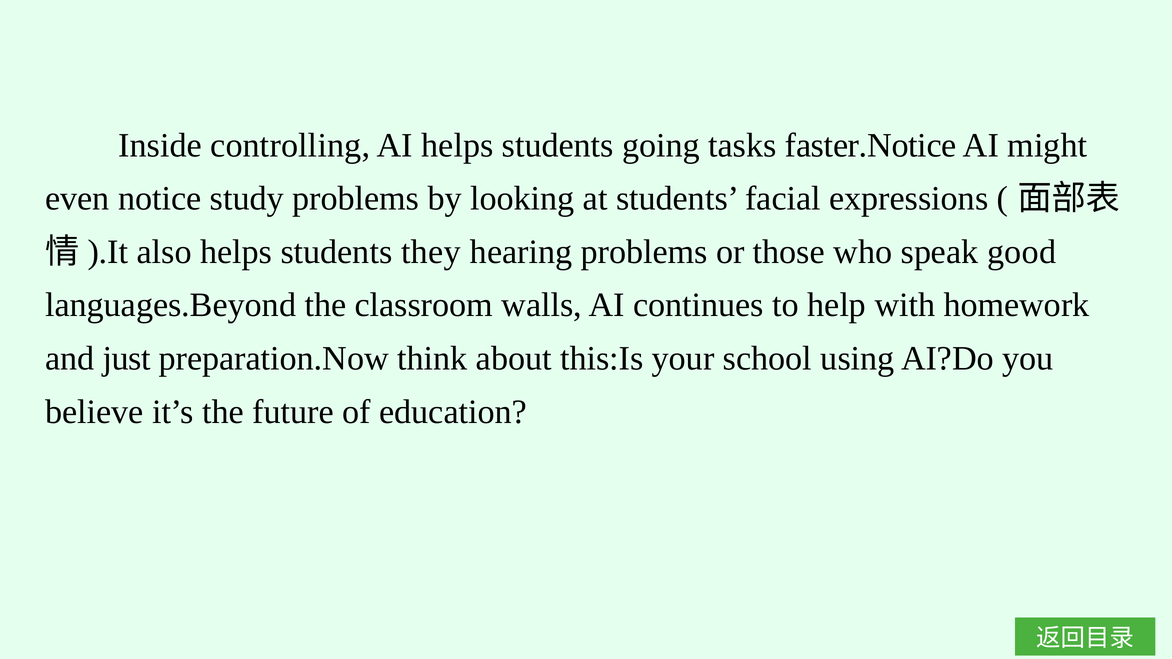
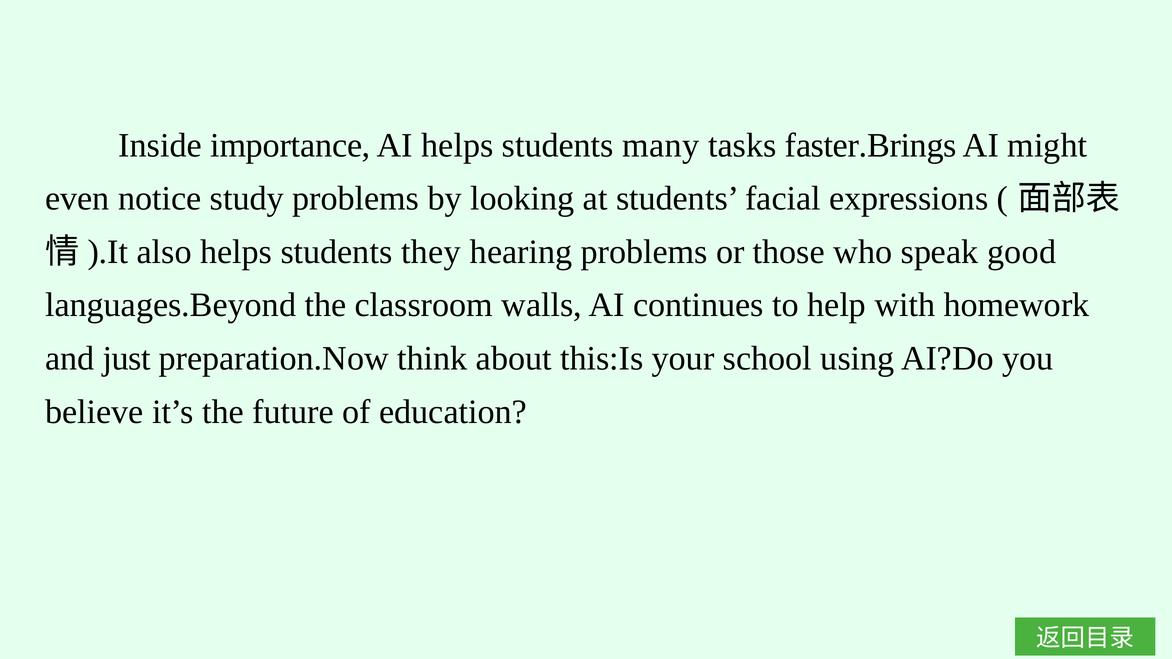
controlling: controlling -> importance
going: going -> many
faster.Notice: faster.Notice -> faster.Brings
